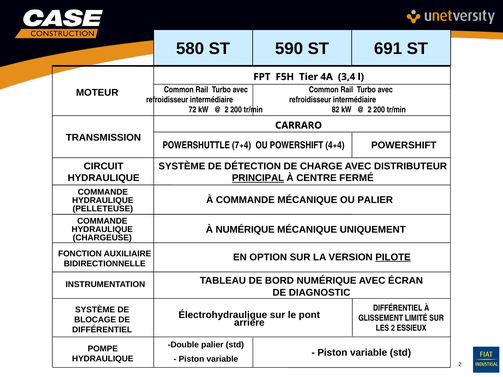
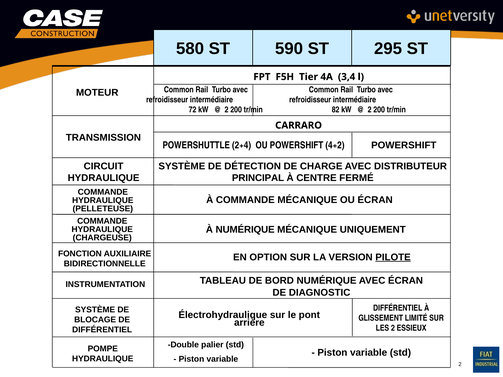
691: 691 -> 295
7+4: 7+4 -> 2+4
4+4: 4+4 -> 4+2
PRINCIPAL underline: present -> none
OU PALIER: PALIER -> ÉCRAN
